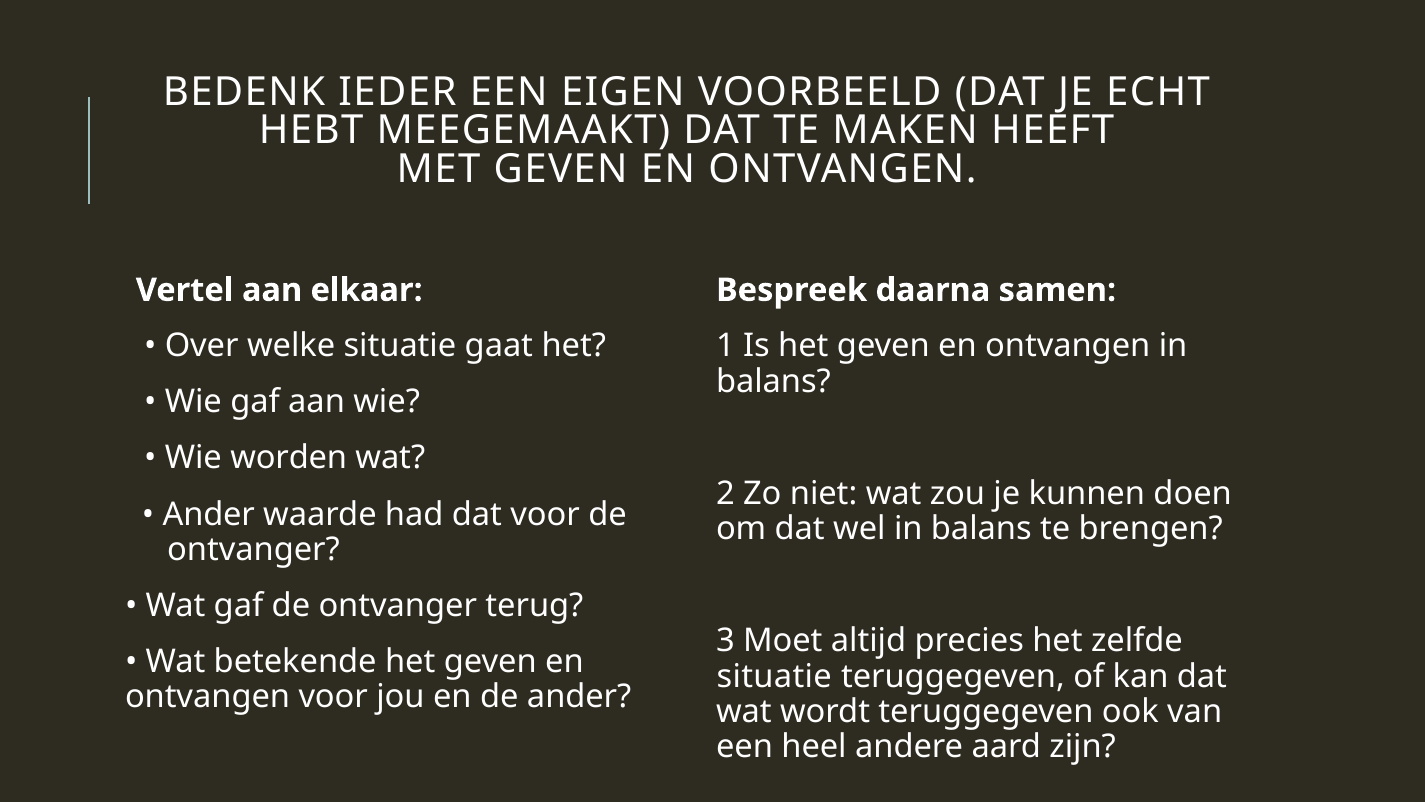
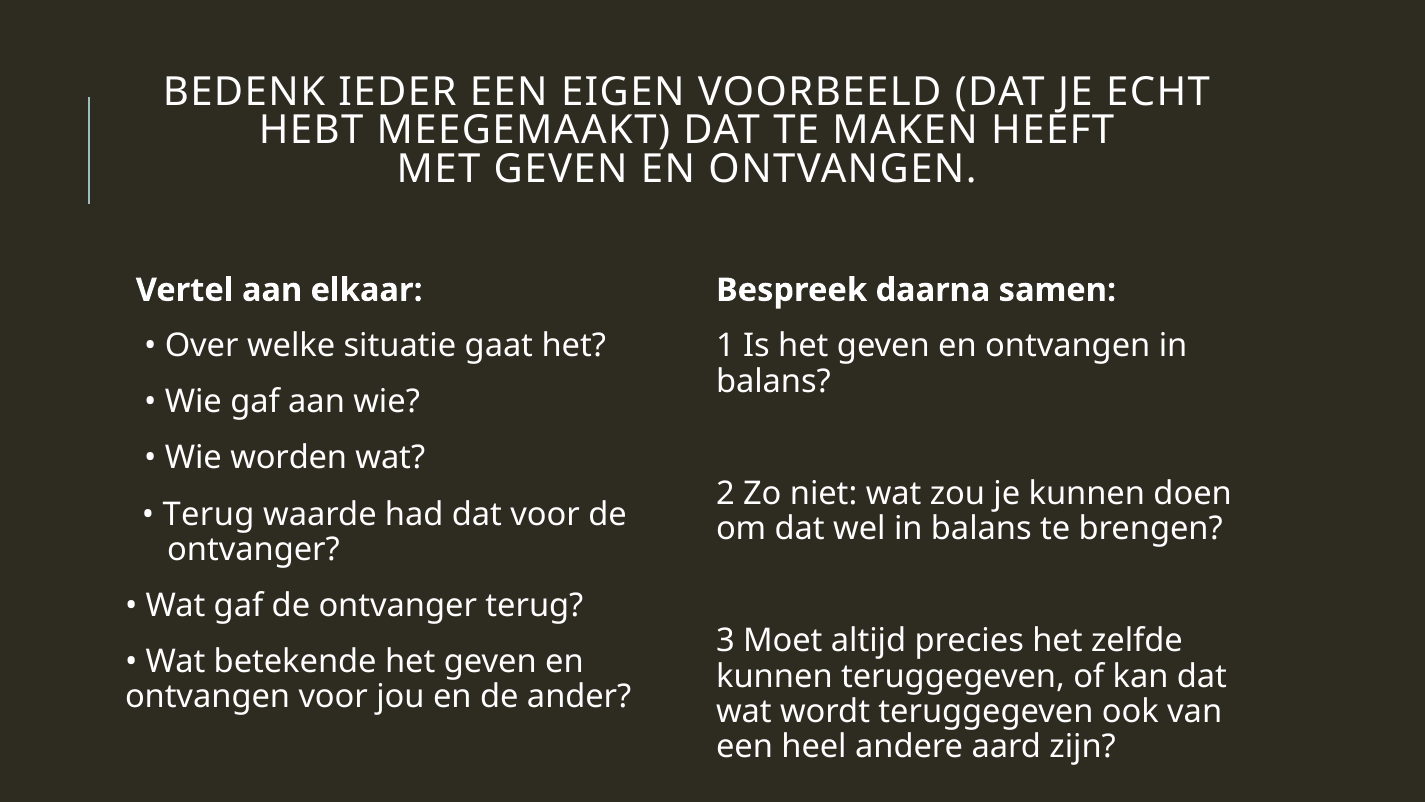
Ander at (209, 514): Ander -> Terug
situatie at (774, 676): situatie -> kunnen
